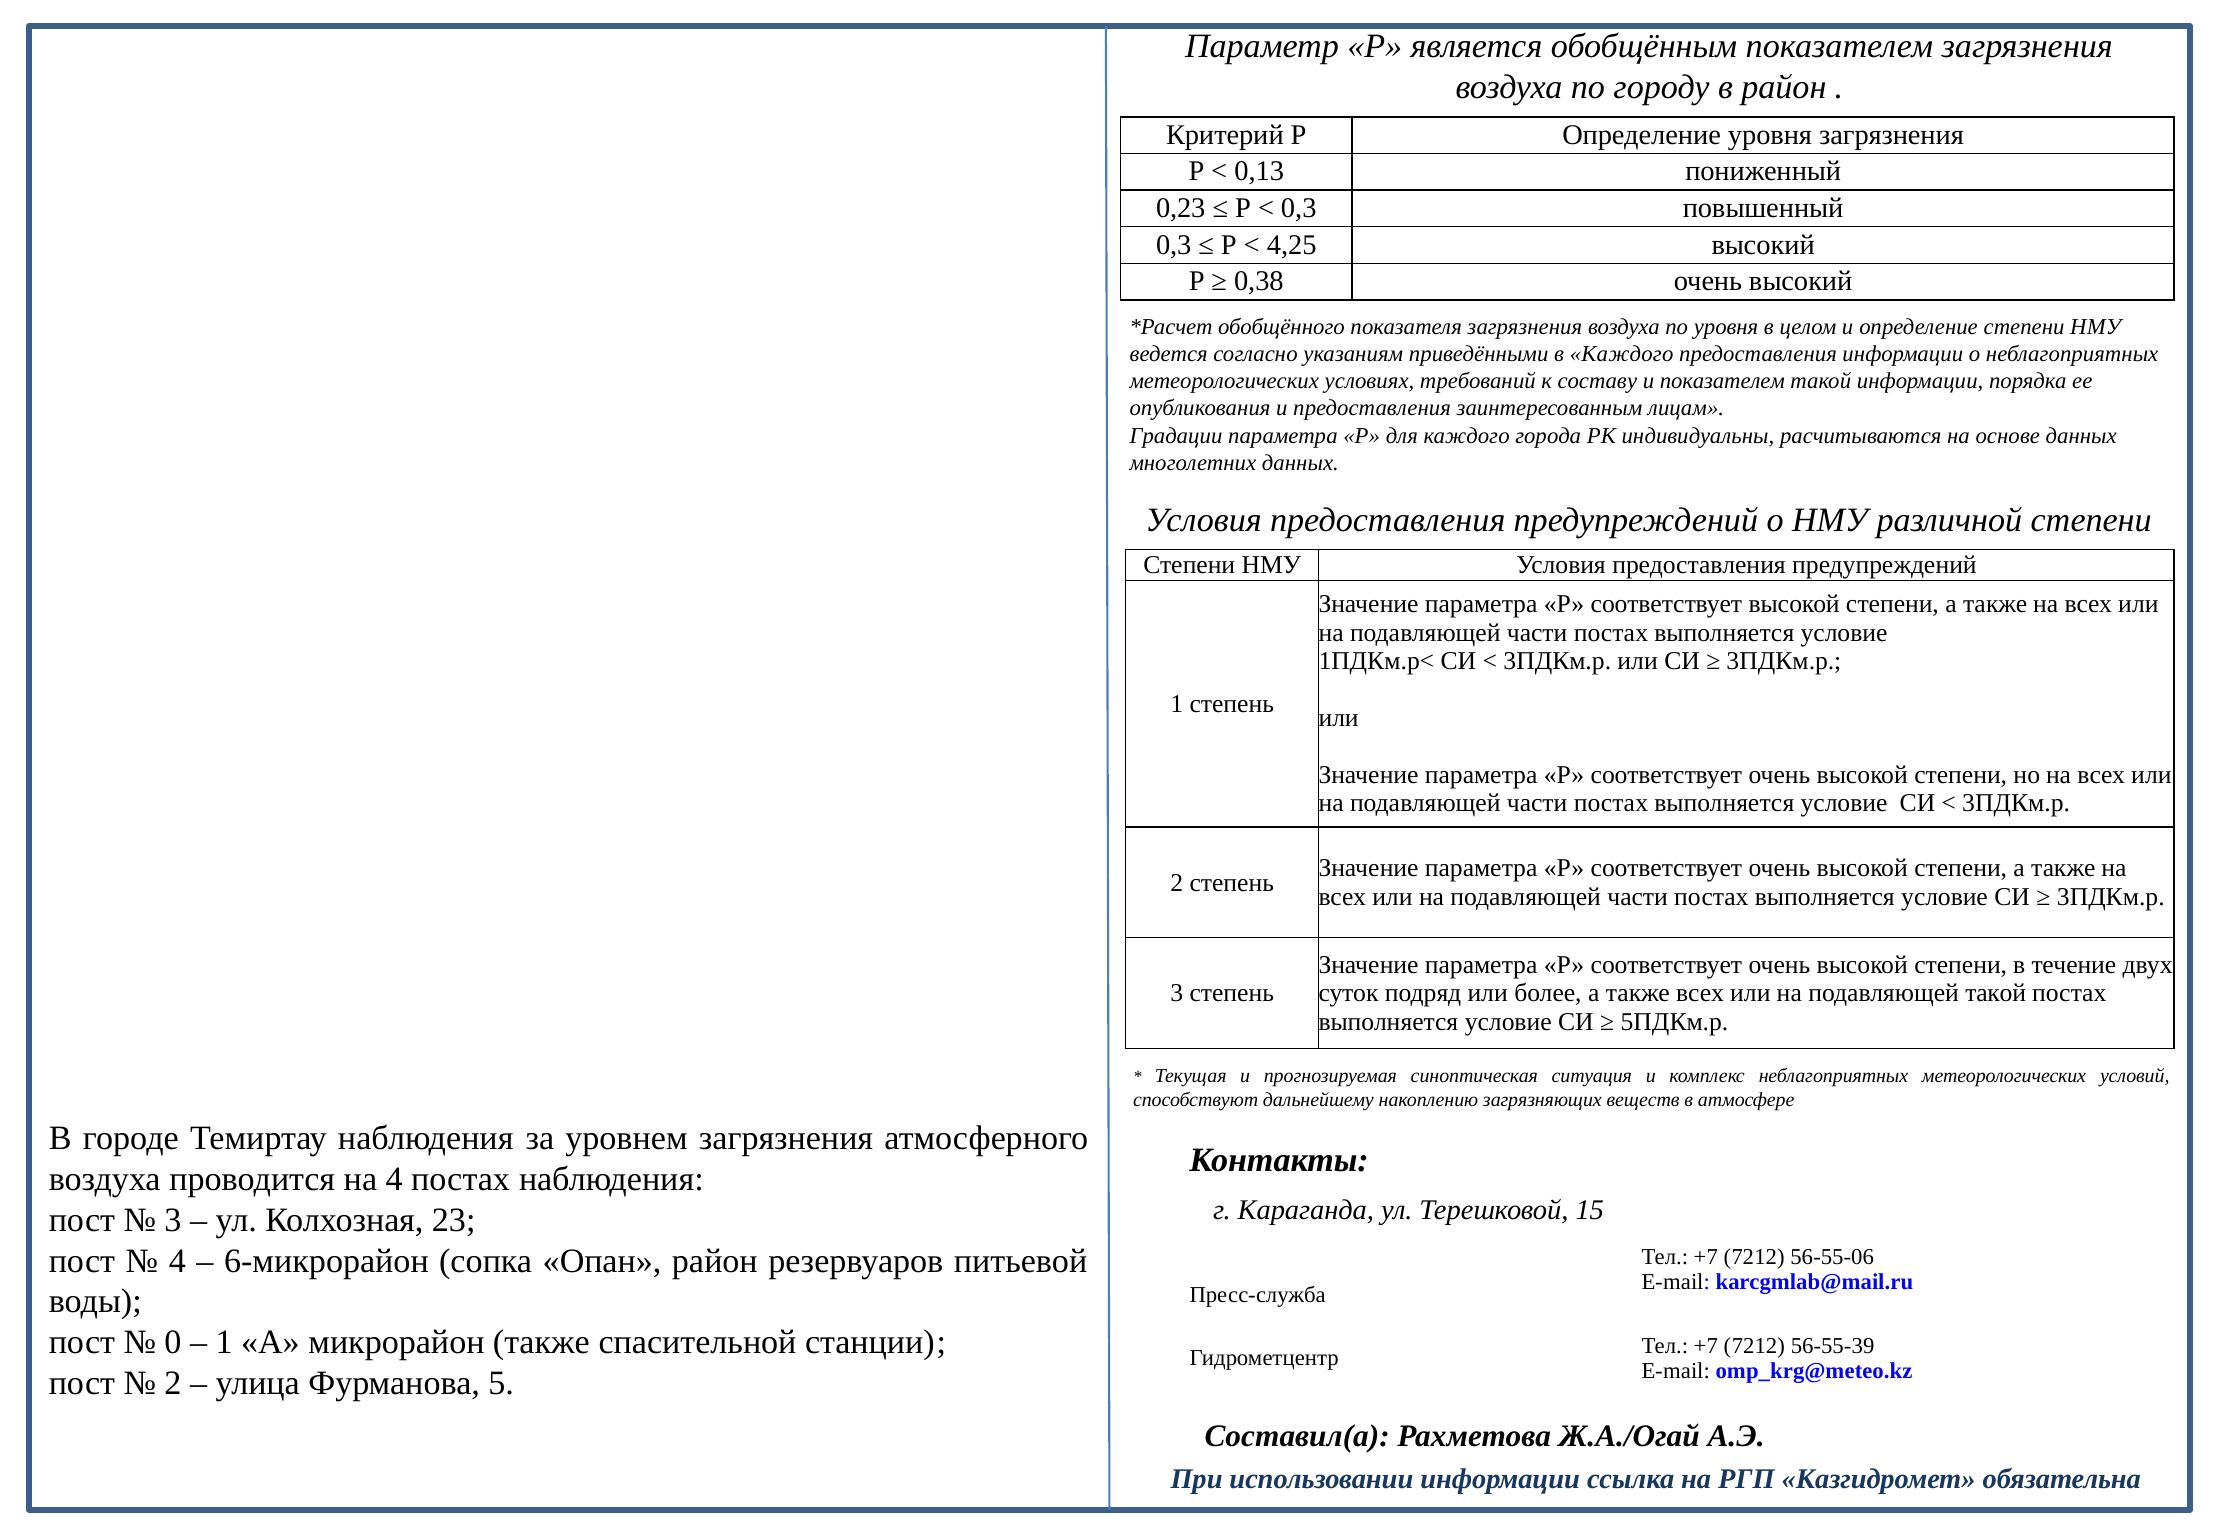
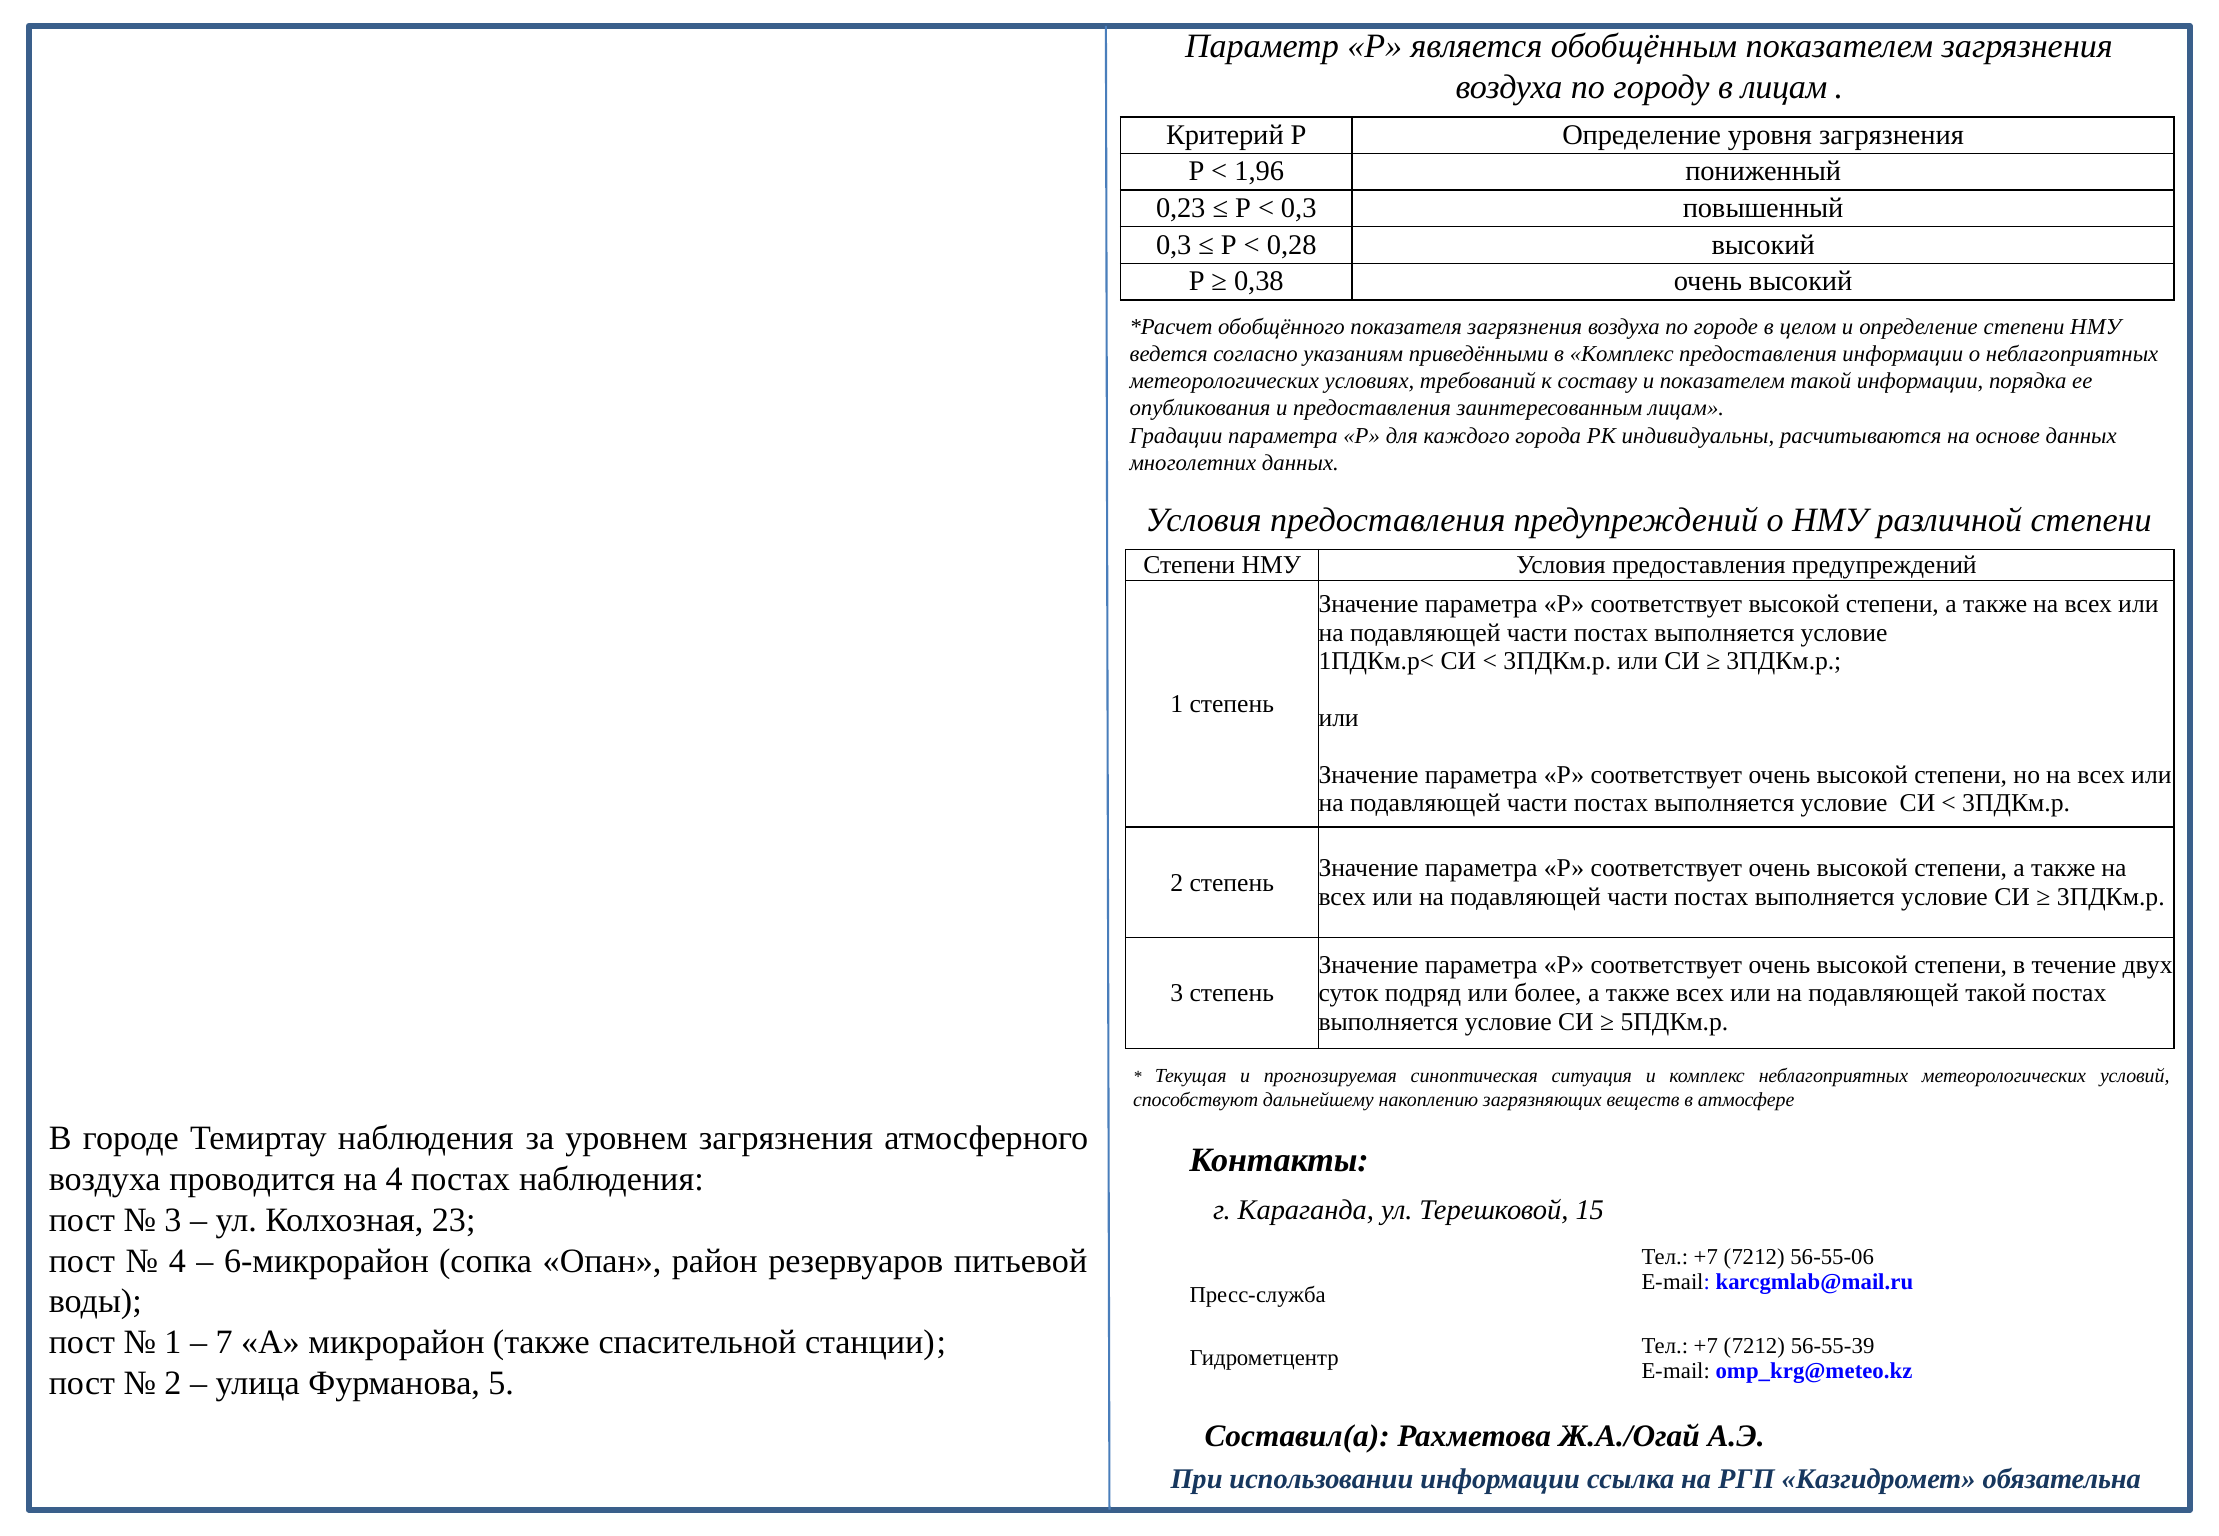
в район: район -> лицам
0,13: 0,13 -> 1,96
4,25: 4,25 -> 0,28
по уровня: уровня -> городе
в Каждого: Каждого -> Комплекс
0 at (173, 1343): 0 -> 1
1 at (224, 1343): 1 -> 7
